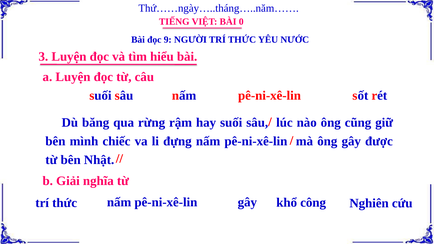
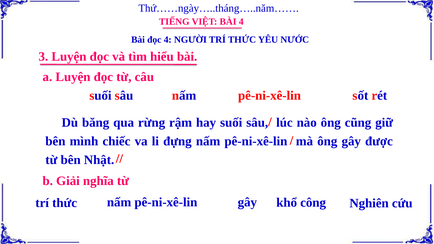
BÀI 0: 0 -> 4
đọc 9: 9 -> 4
